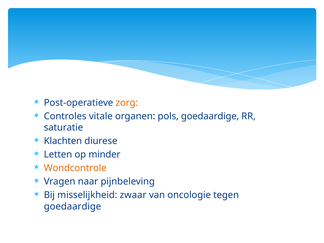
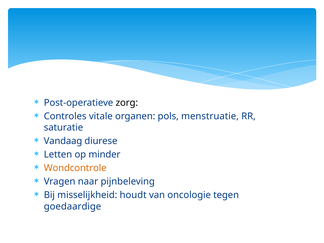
zorg colour: orange -> black
pols goedaardige: goedaardige -> menstruatie
Klachten: Klachten -> Vandaag
zwaar: zwaar -> houdt
